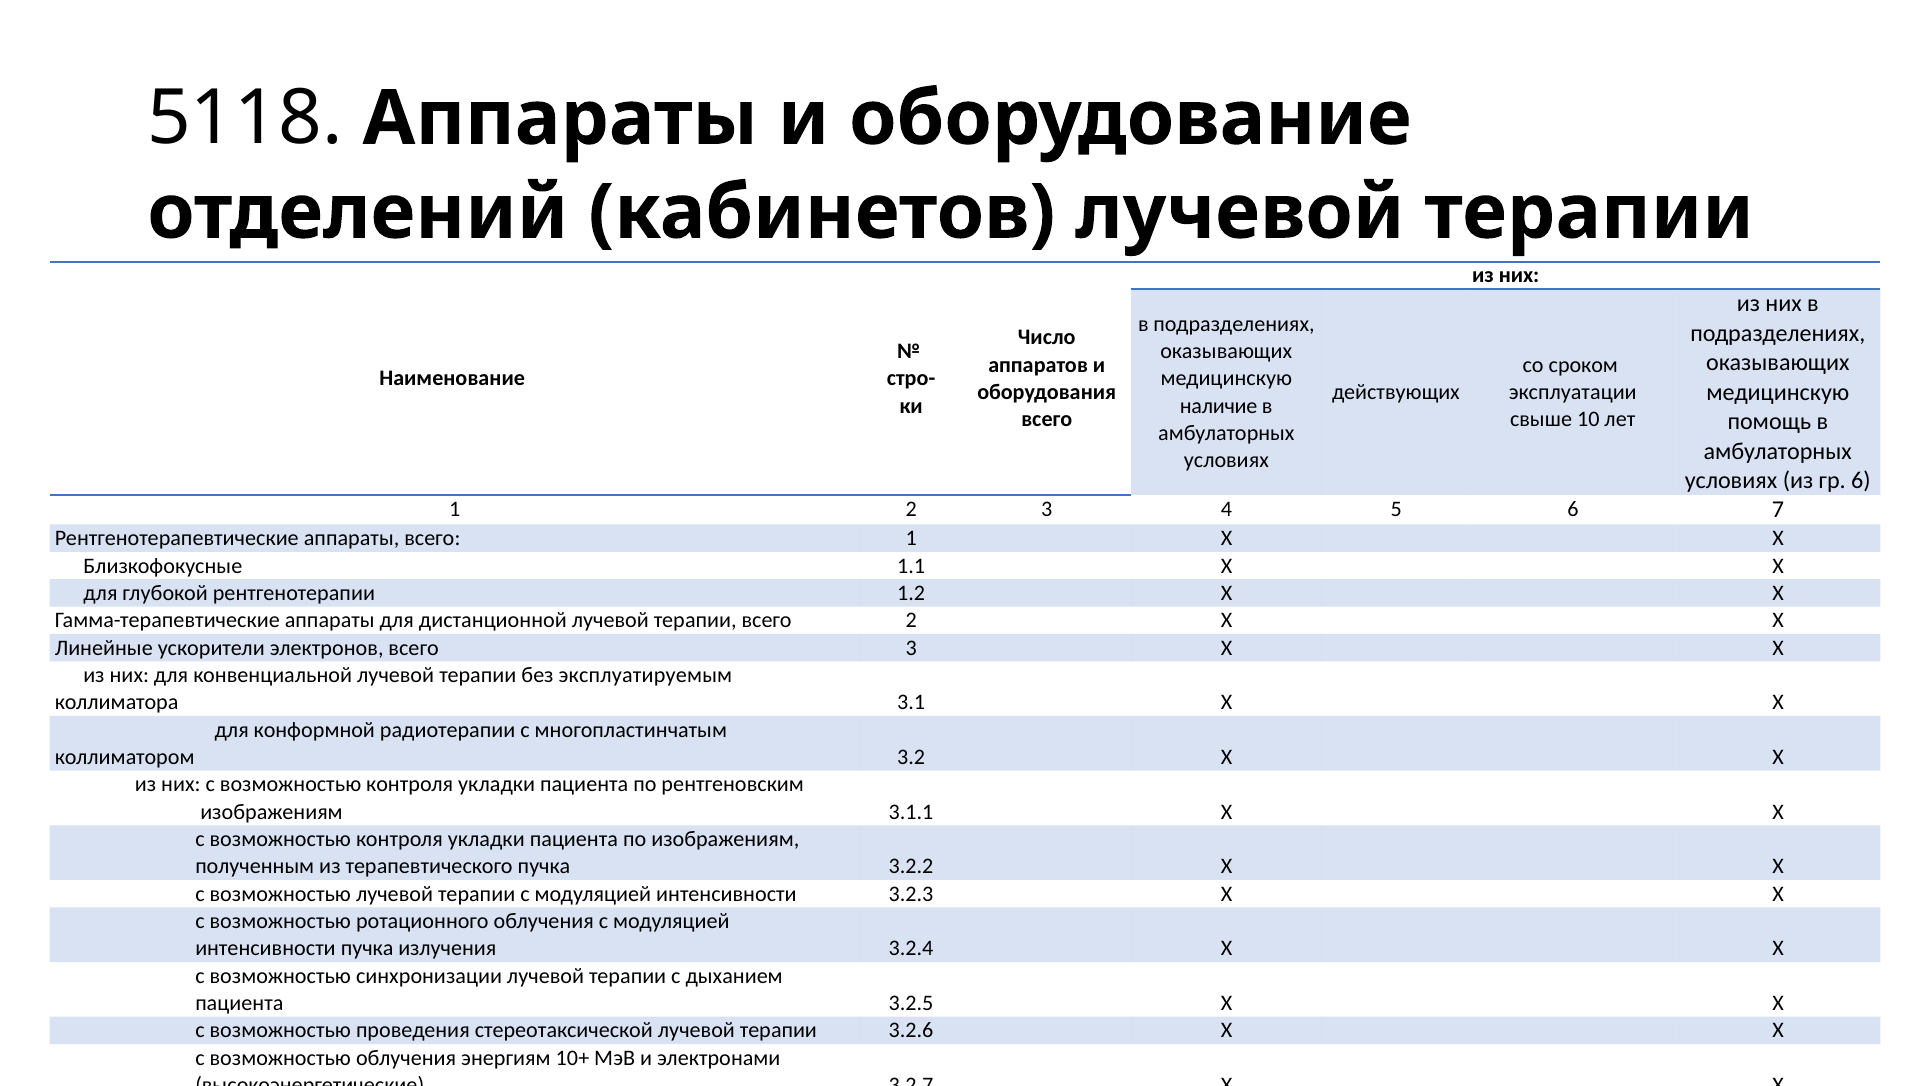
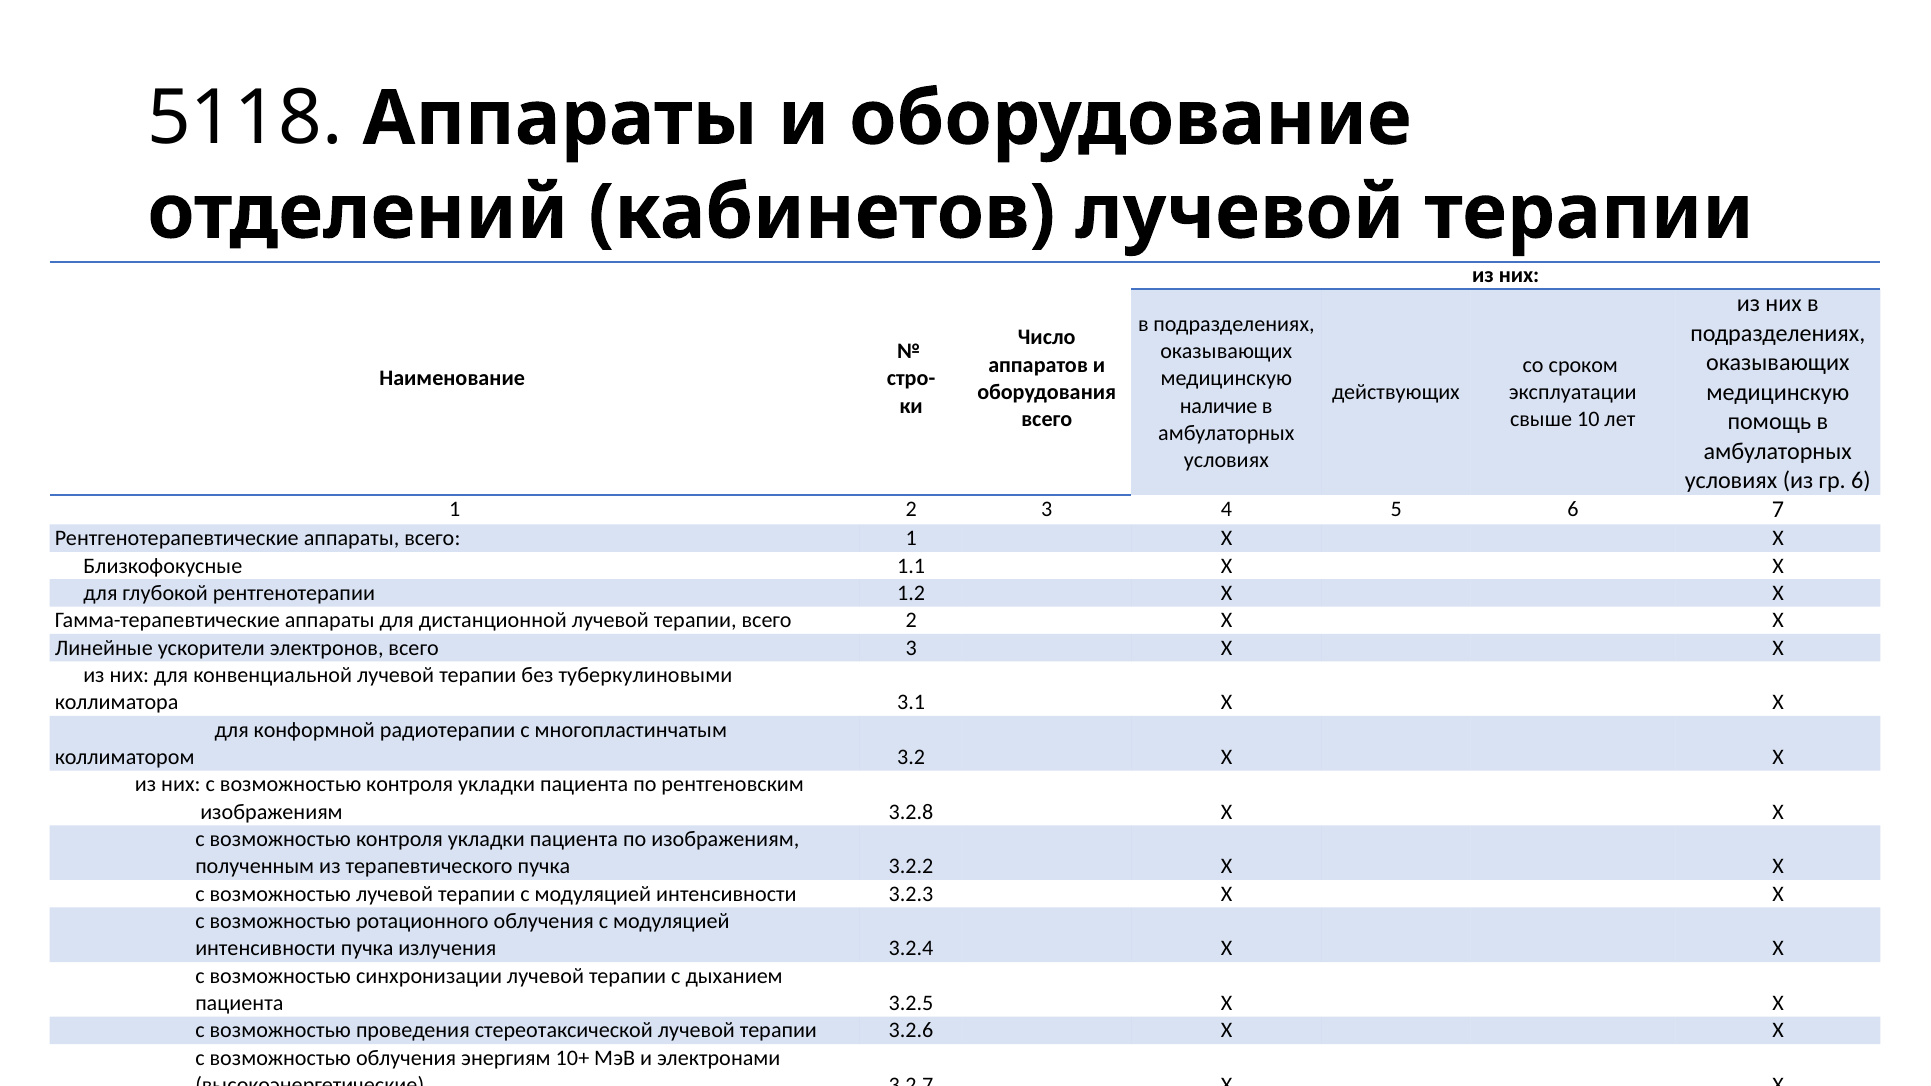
эксплуатируемым: эксплуатируемым -> туберкулиновыми
3.1.1: 3.1.1 -> 3.2.8
